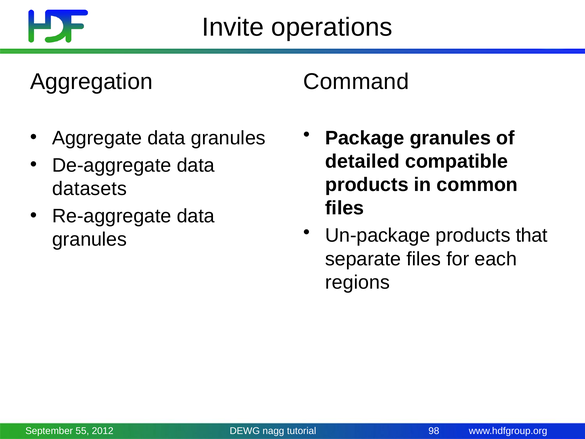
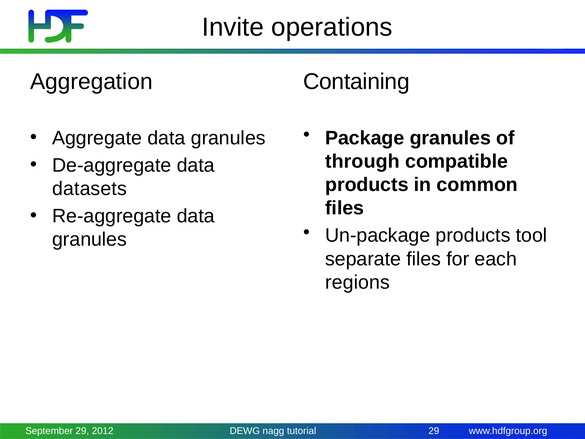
Command: Command -> Containing
detailed: detailed -> through
that: that -> tool
September 55: 55 -> 29
tutorial 98: 98 -> 29
